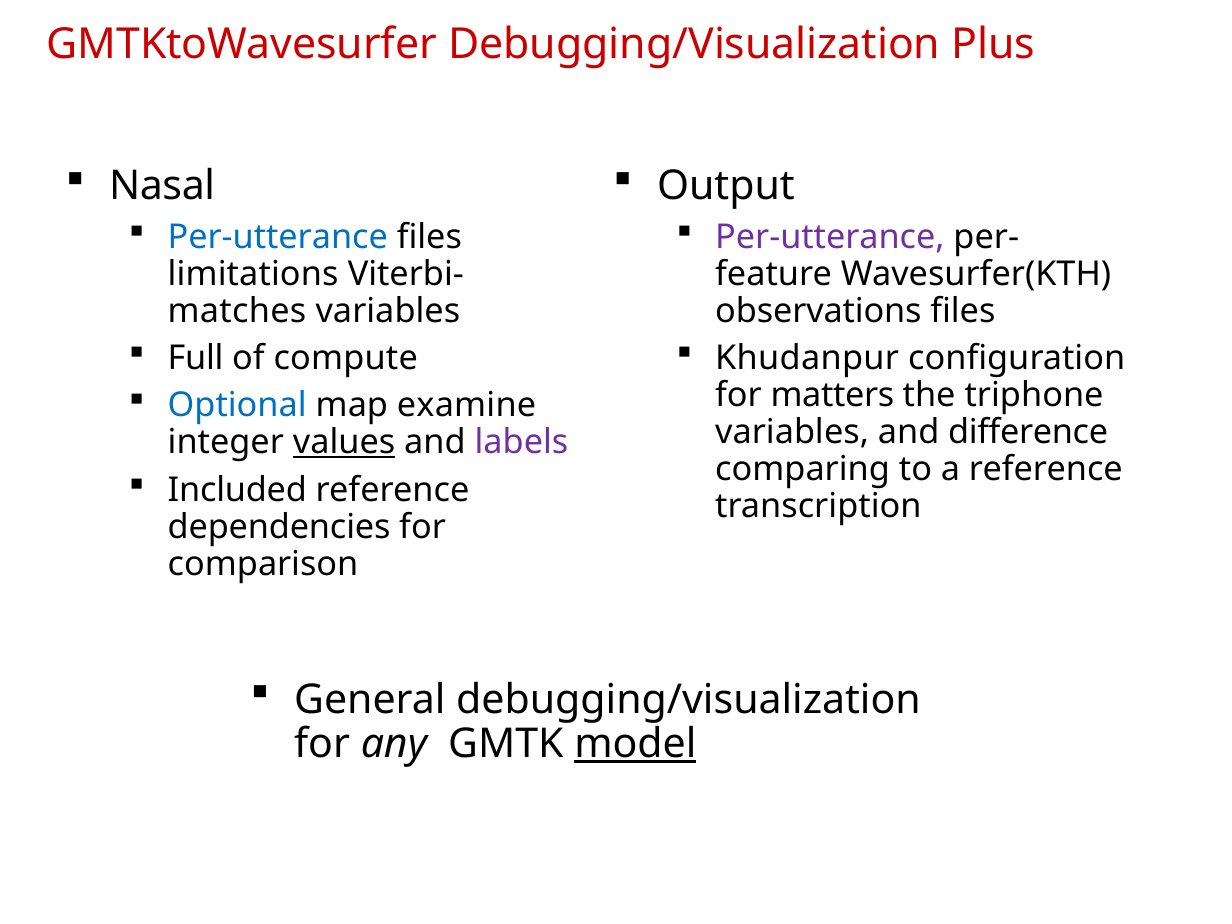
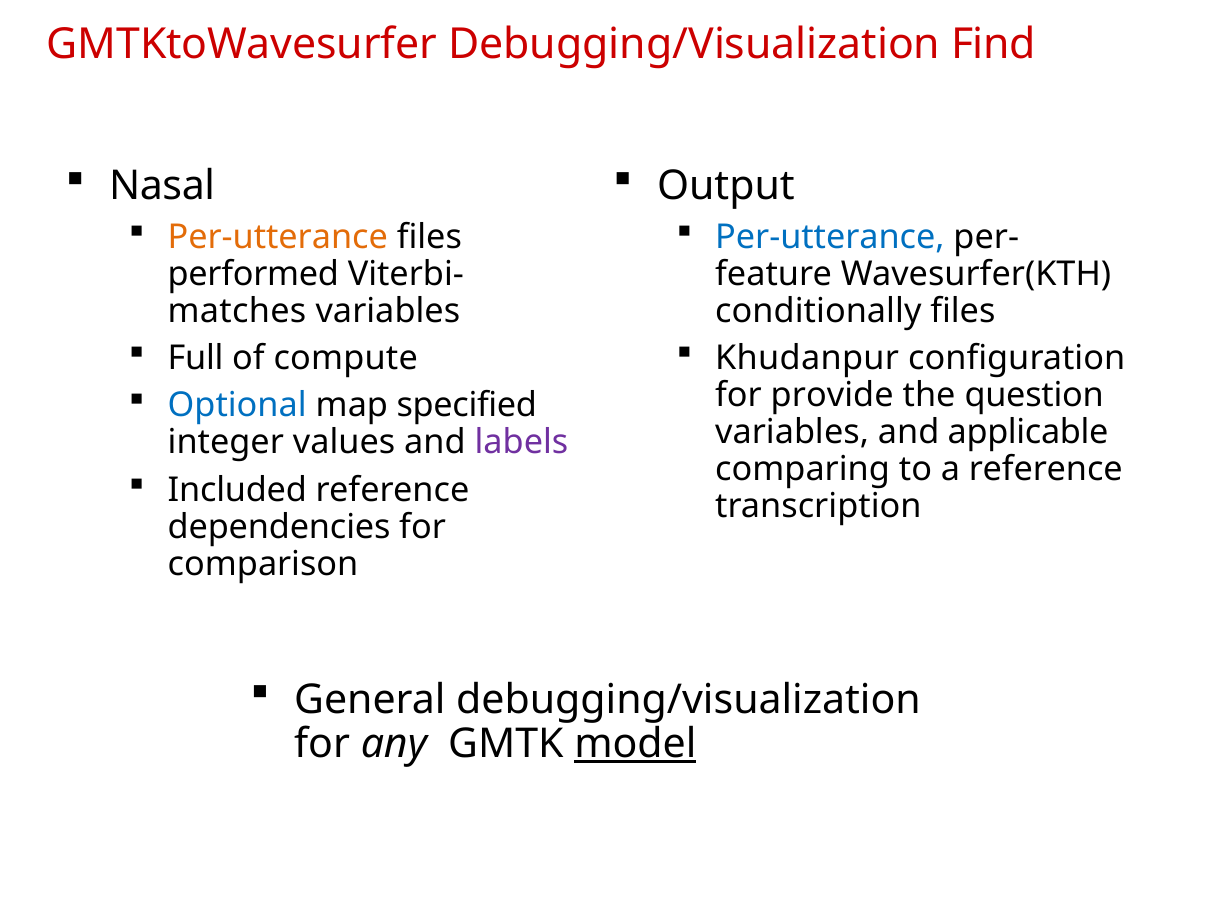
Plus: Plus -> Find
Per-utterance at (278, 237) colour: blue -> orange
Per-utterance at (830, 237) colour: purple -> blue
limitations: limitations -> performed
observations: observations -> conditionally
matters: matters -> provide
triphone: triphone -> question
examine: examine -> specified
difference: difference -> applicable
values underline: present -> none
